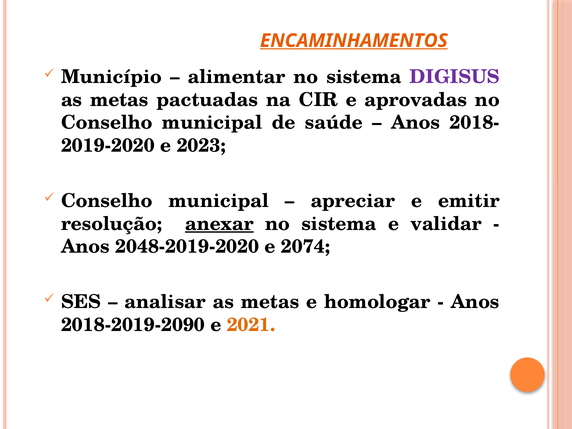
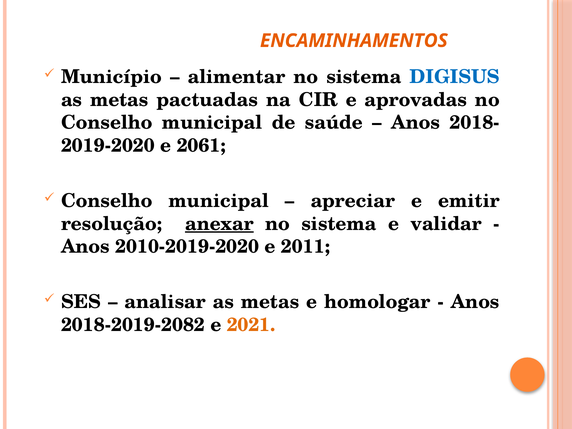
ENCAMINHAMENTOS underline: present -> none
DIGISUS colour: purple -> blue
2023: 2023 -> 2061
2048-2019-2020: 2048-2019-2020 -> 2010-2019-2020
2074: 2074 -> 2011
2018-2019-2090: 2018-2019-2090 -> 2018-2019-2082
